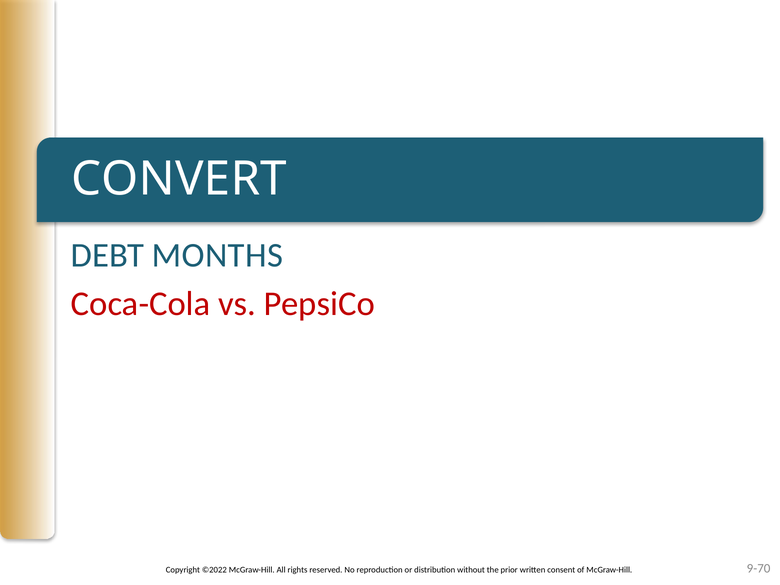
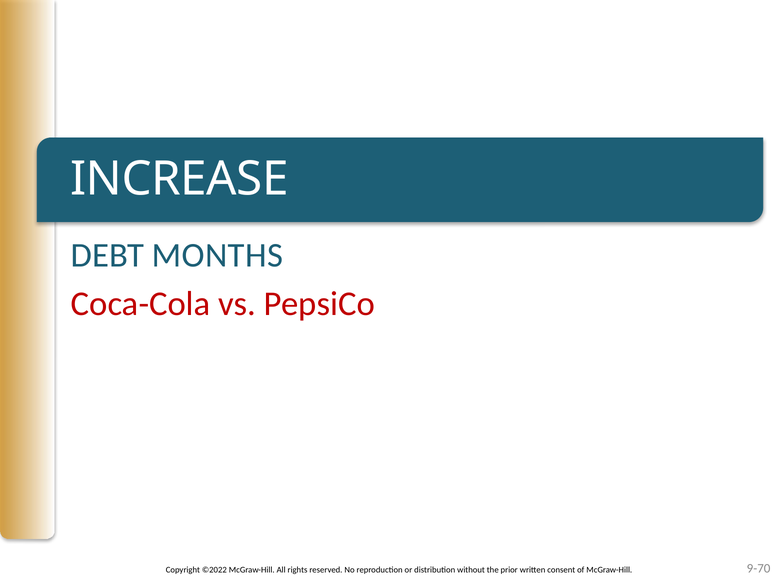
CONVERT: CONVERT -> INCREASE
